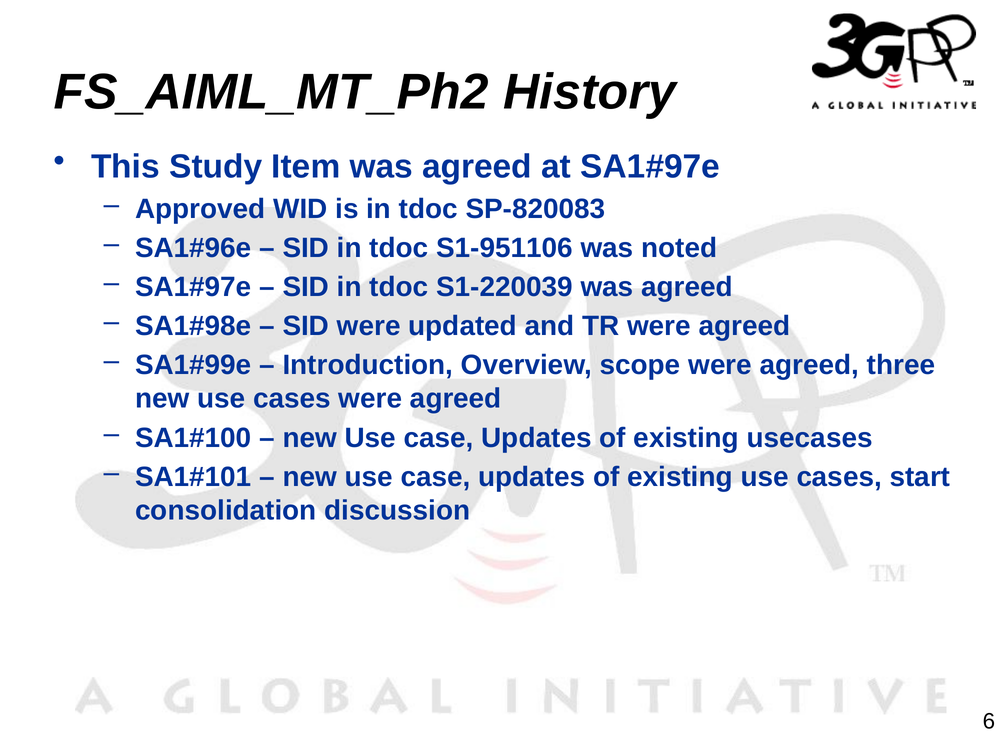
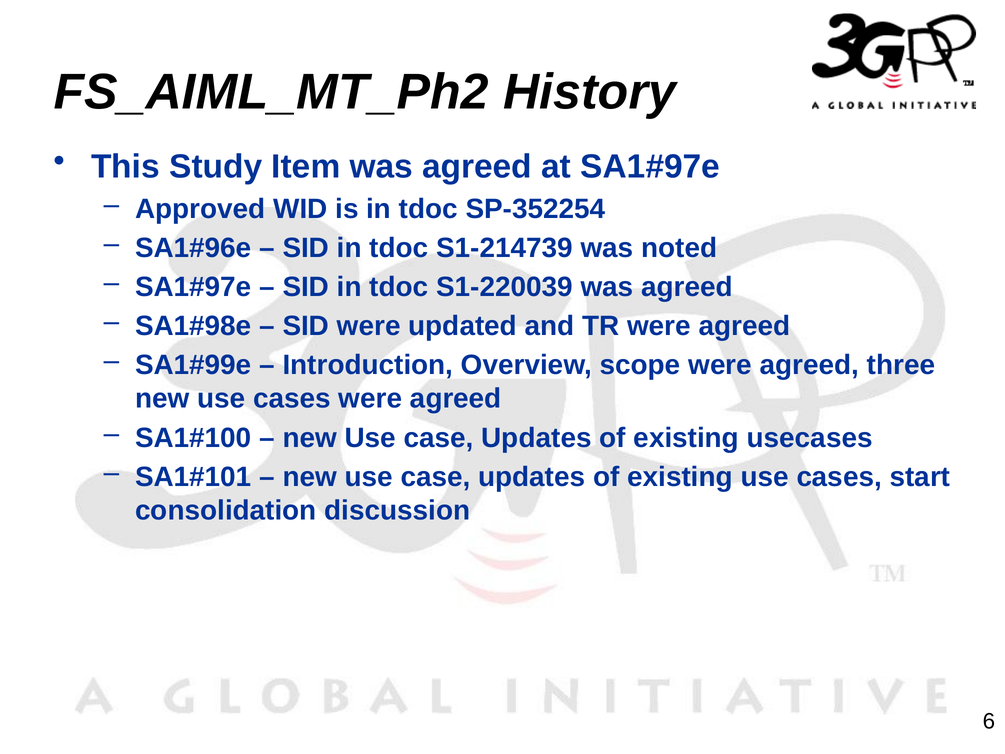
SP-820083: SP-820083 -> SP-352254
S1-951106: S1-951106 -> S1-214739
